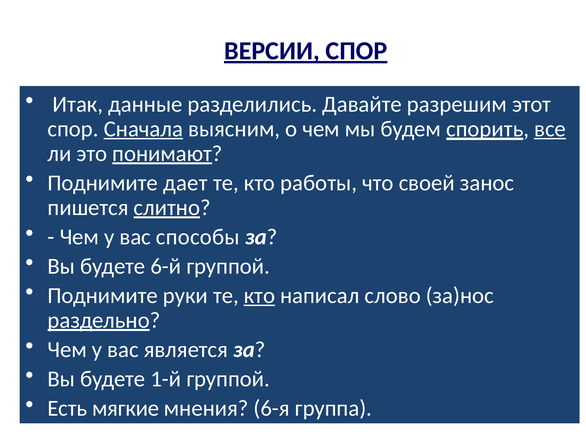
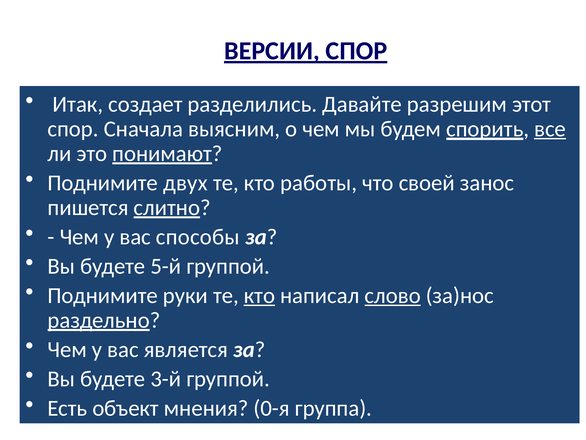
данные: данные -> создает
Сначала underline: present -> none
дает: дает -> двух
6-й: 6-й -> 5-й
слово underline: none -> present
1-й: 1-й -> 3-й
мягкие: мягкие -> объект
6-я: 6-я -> 0-я
